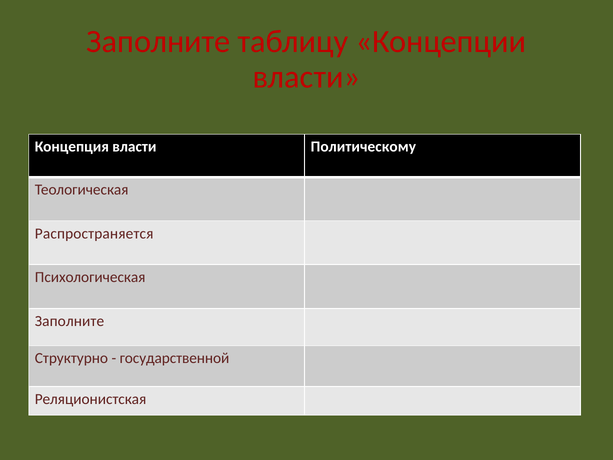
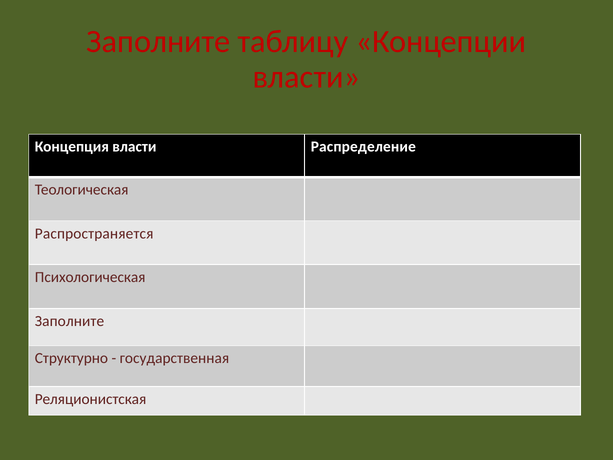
Политическому: Политическому -> Распределение
государственной: государственной -> государственная
